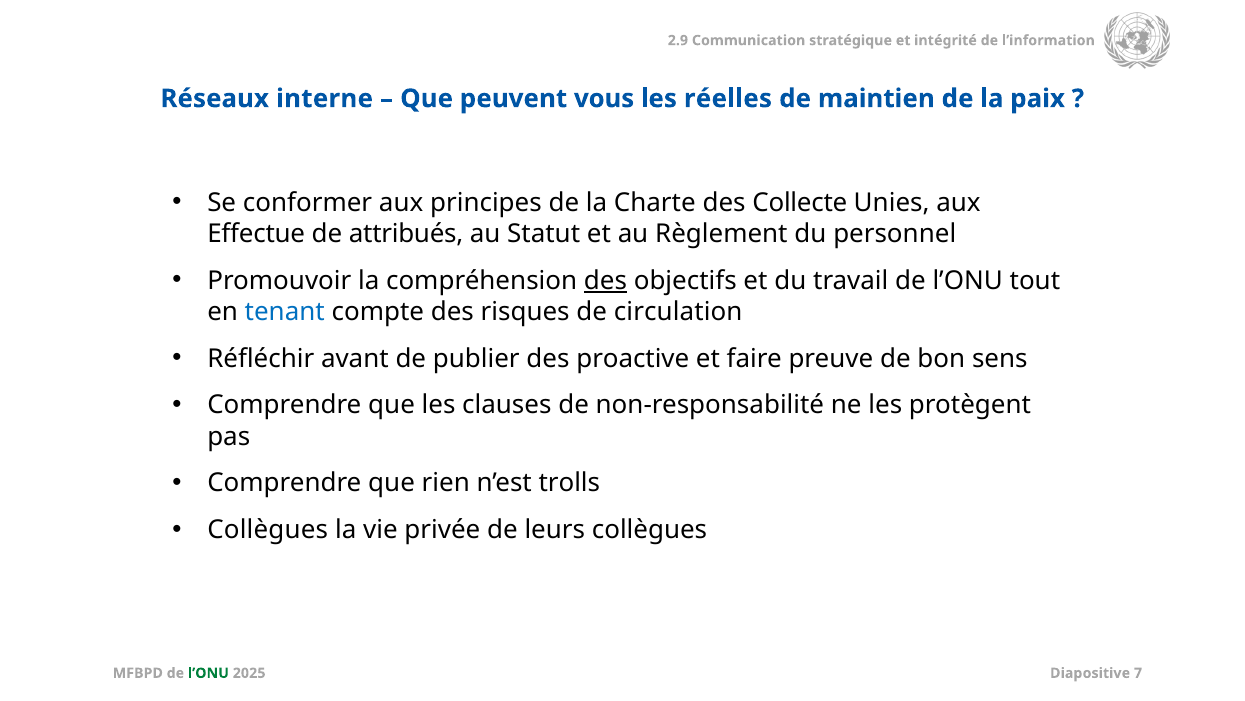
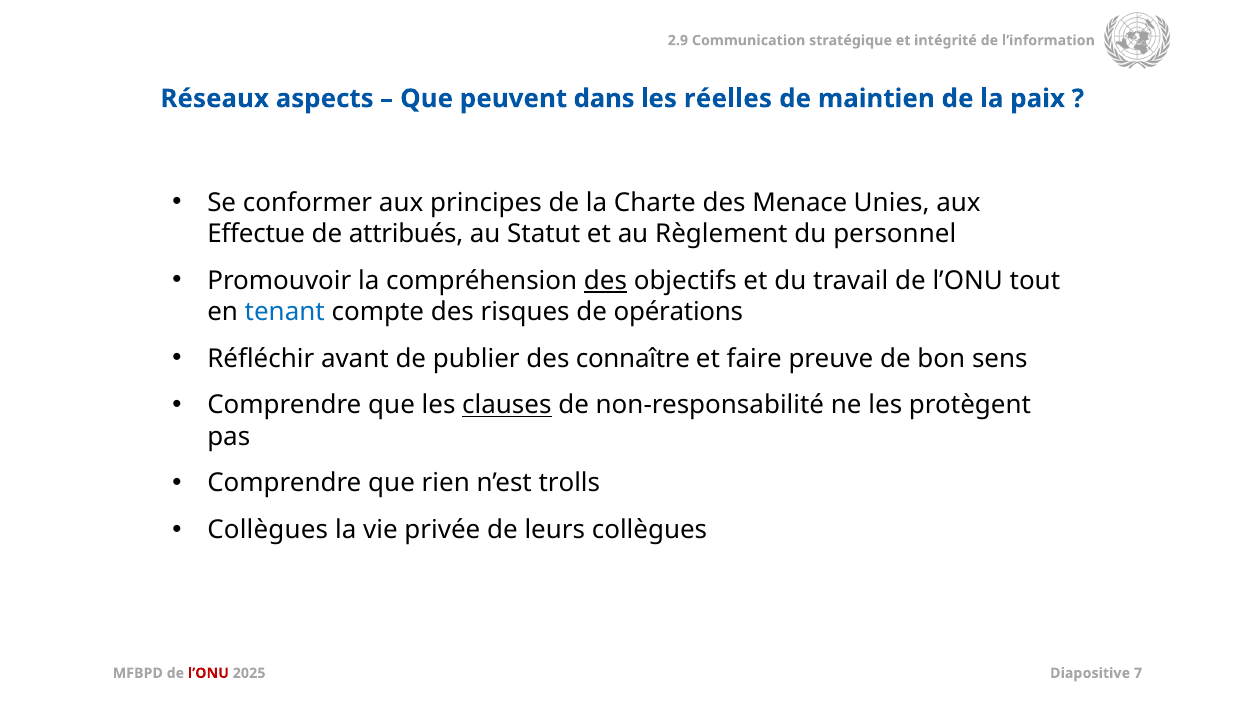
interne: interne -> aspects
vous: vous -> dans
Collecte: Collecte -> Menace
circulation: circulation -> opérations
proactive: proactive -> connaître
clauses underline: none -> present
l’ONU at (208, 673) colour: green -> red
